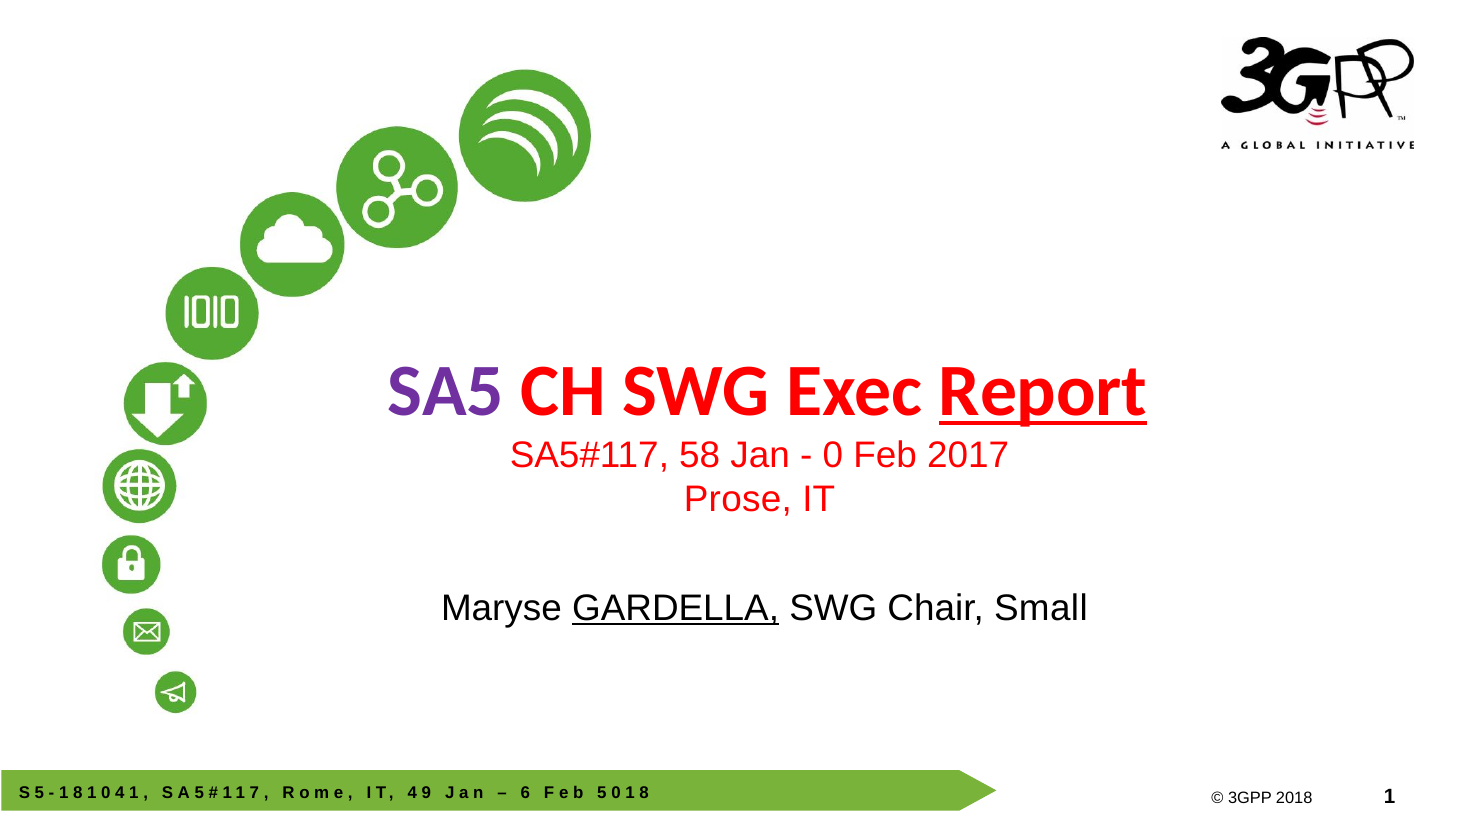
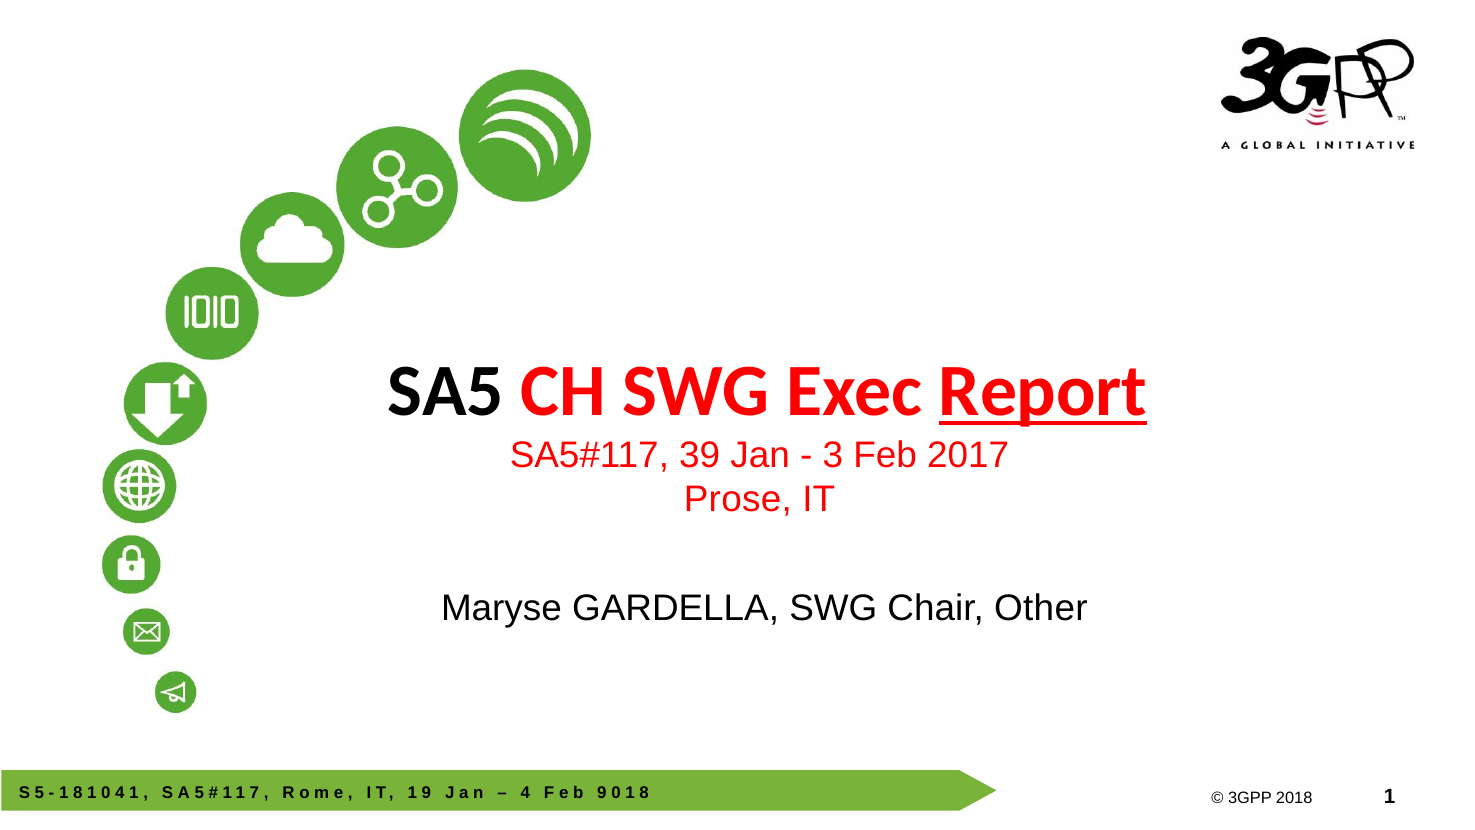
SA5 colour: purple -> black
58: 58 -> 39
0 at (833, 455): 0 -> 3
GARDELLA underline: present -> none
Small: Small -> Other
4 at (412, 792): 4 -> 1
6 at (525, 792): 6 -> 4
5 at (602, 792): 5 -> 9
